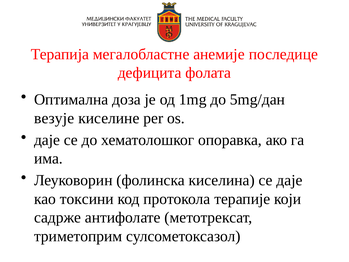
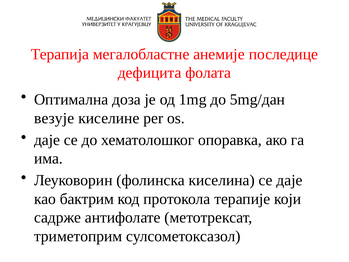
токсини: токсини -> бактрим
